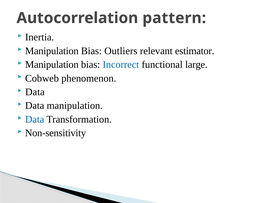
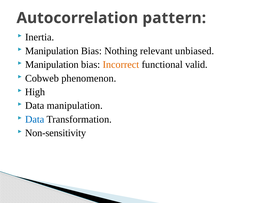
Outliers: Outliers -> Nothing
estimator: estimator -> unbiased
Incorrect colour: blue -> orange
large: large -> valid
Data at (35, 92): Data -> High
